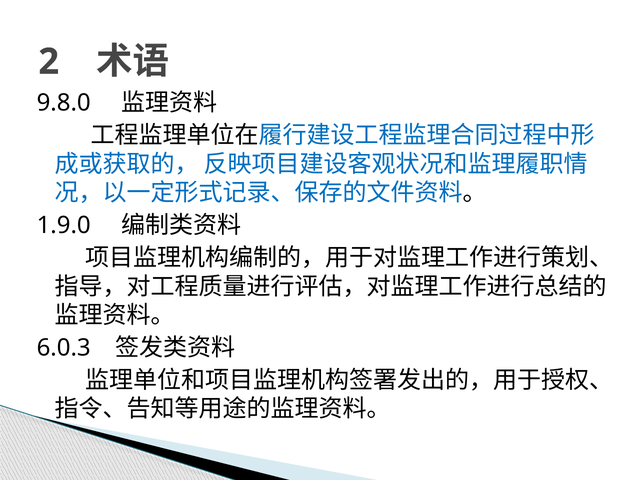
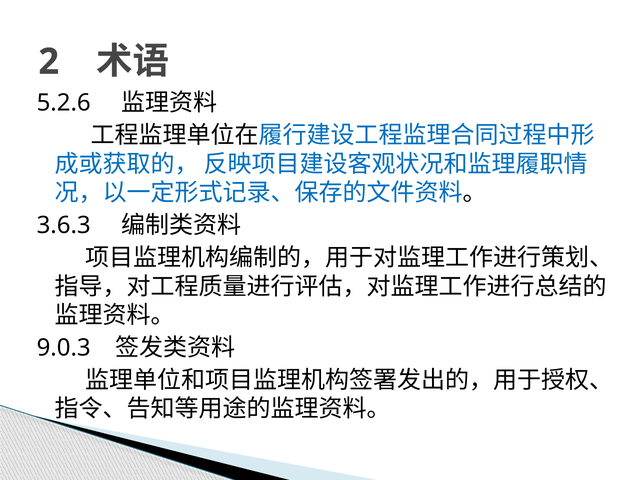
9.8.0: 9.8.0 -> 5.2.6
1.9.0: 1.9.0 -> 3.6.3
6.0.3: 6.0.3 -> 9.0.3
